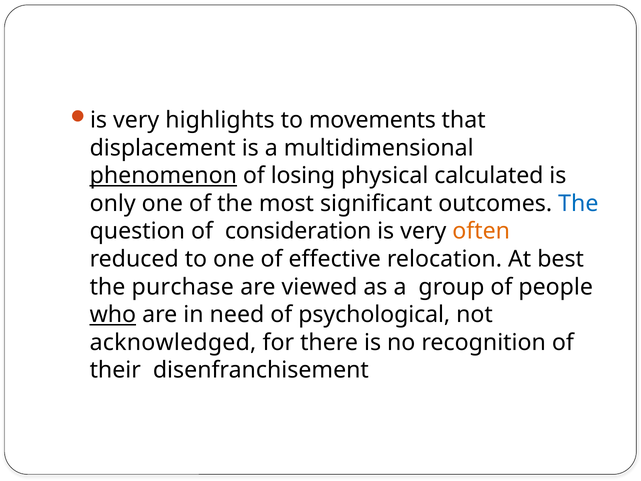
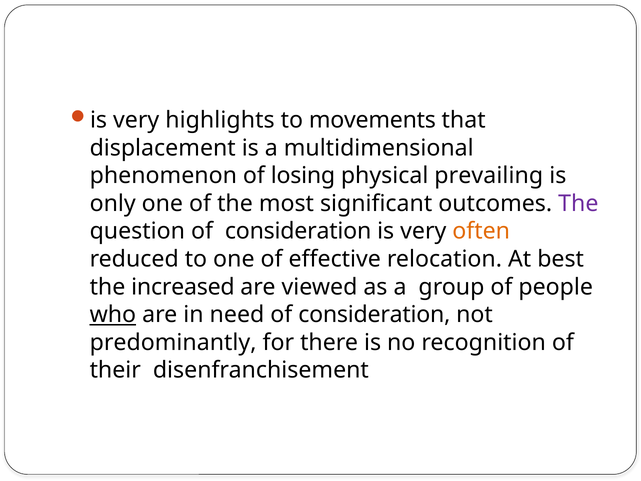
phenomenon underline: present -> none
calculated: calculated -> prevailing
The at (578, 203) colour: blue -> purple
purchase: purchase -> increased
need of psychological: psychological -> consideration
acknowledged: acknowledged -> predominantly
